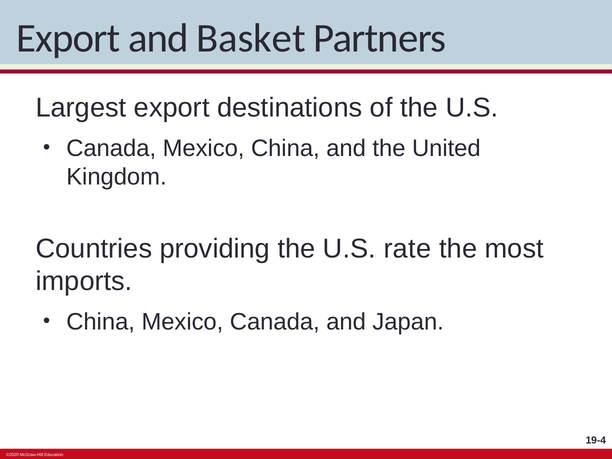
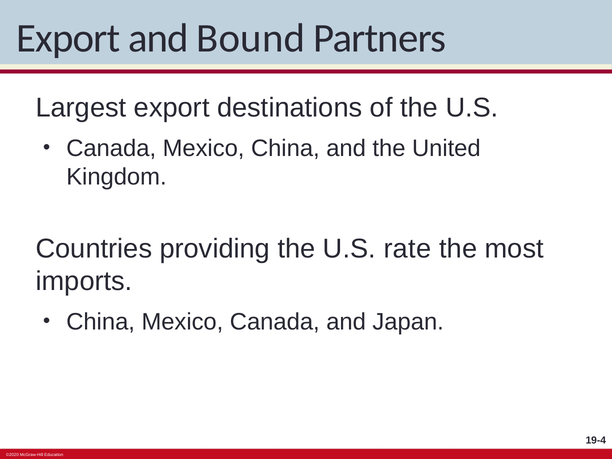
Basket: Basket -> Bound
